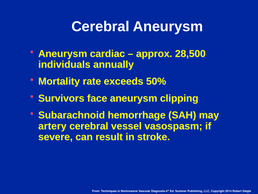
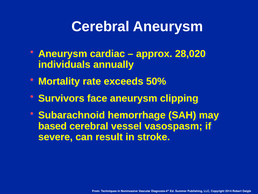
28,500: 28,500 -> 28,020
artery: artery -> based
